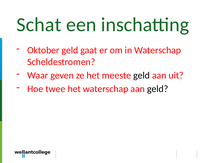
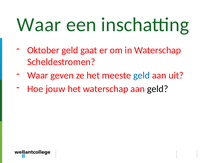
Schat at (39, 25): Schat -> Waar
geld at (142, 76) colour: black -> blue
twee: twee -> jouw
